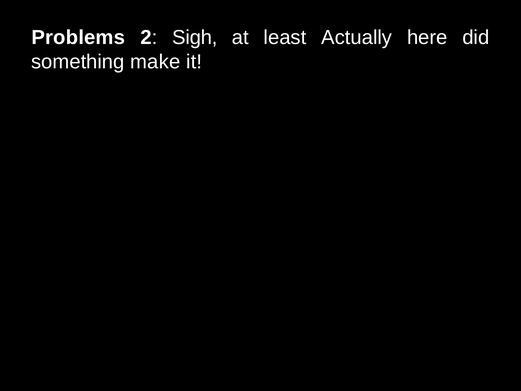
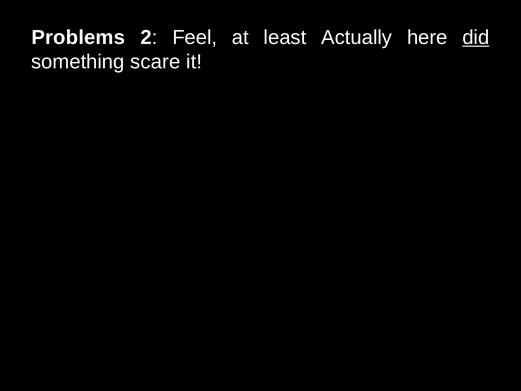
Sigh: Sigh -> Feel
did underline: none -> present
make: make -> scare
